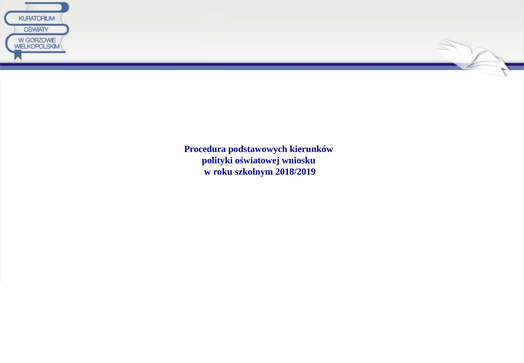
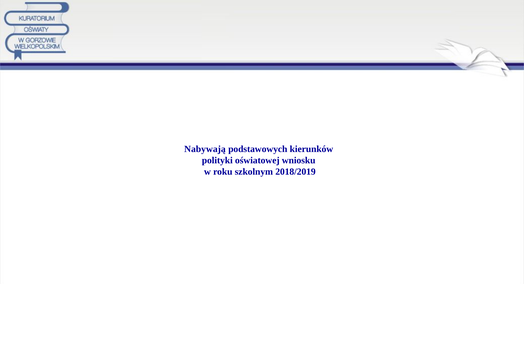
Procedura: Procedura -> Nabywają
